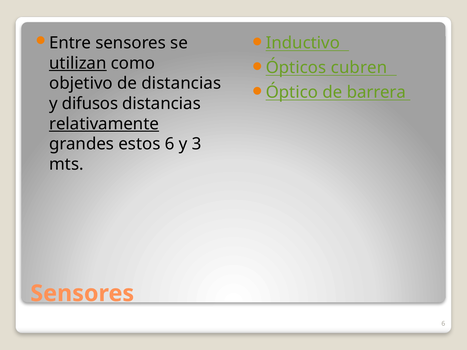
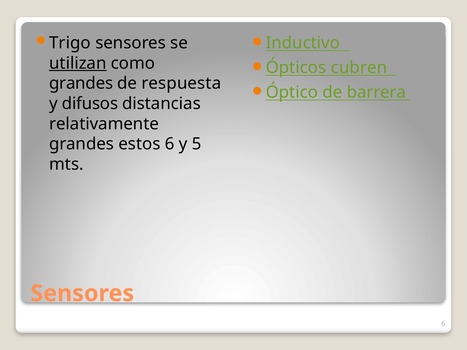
Entre: Entre -> Trigo
objetivo at (81, 83): objetivo -> grandes
de distancias: distancias -> respuesta
relativamente underline: present -> none
3: 3 -> 5
